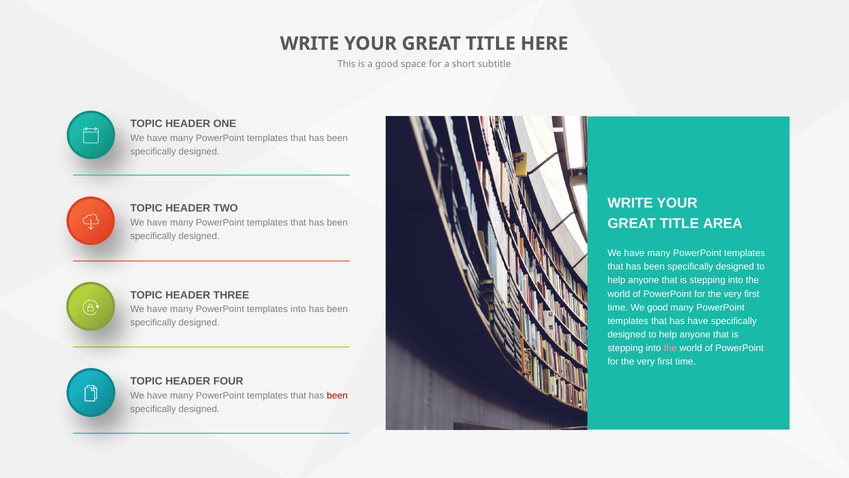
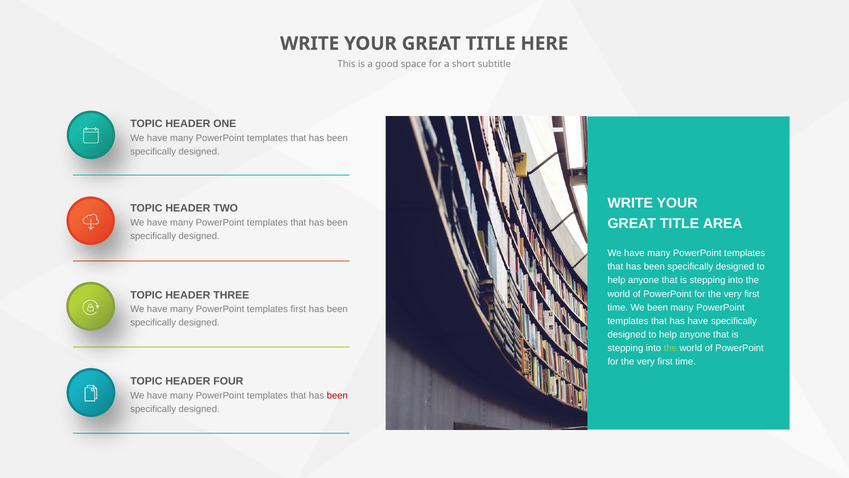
We good: good -> been
templates into: into -> first
the at (670, 348) colour: pink -> light green
